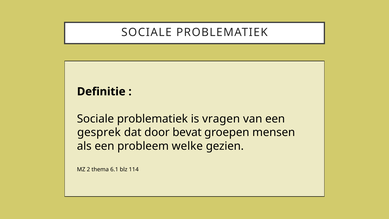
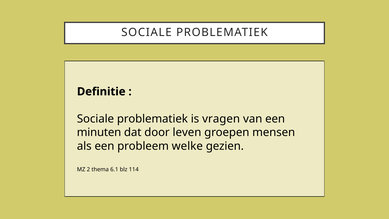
gesprek: gesprek -> minuten
bevat: bevat -> leven
